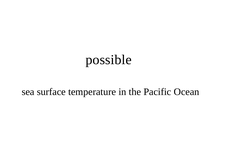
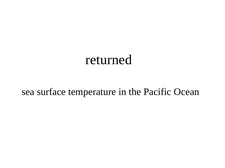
possible: possible -> returned
